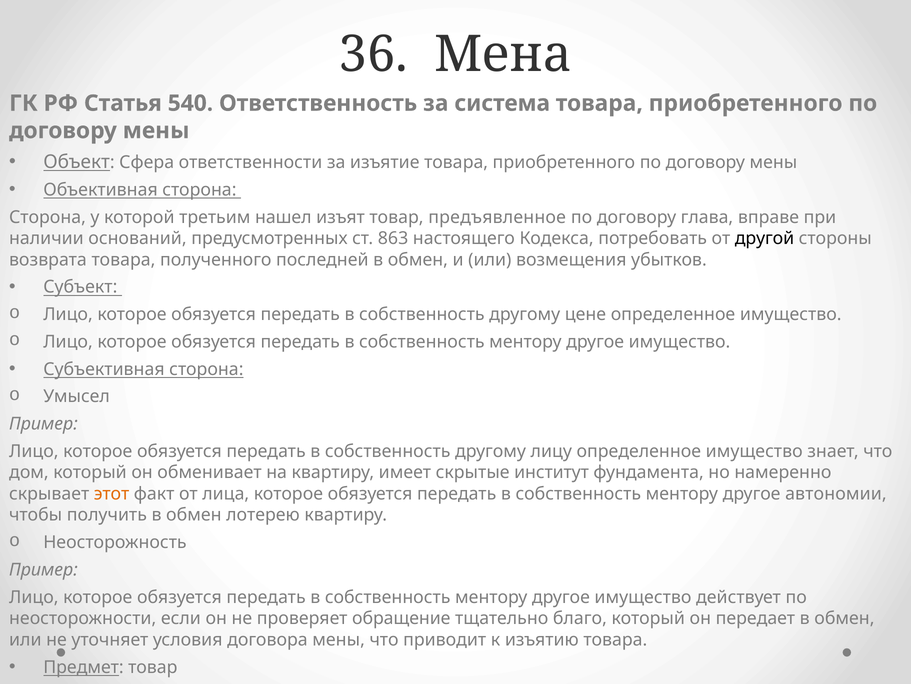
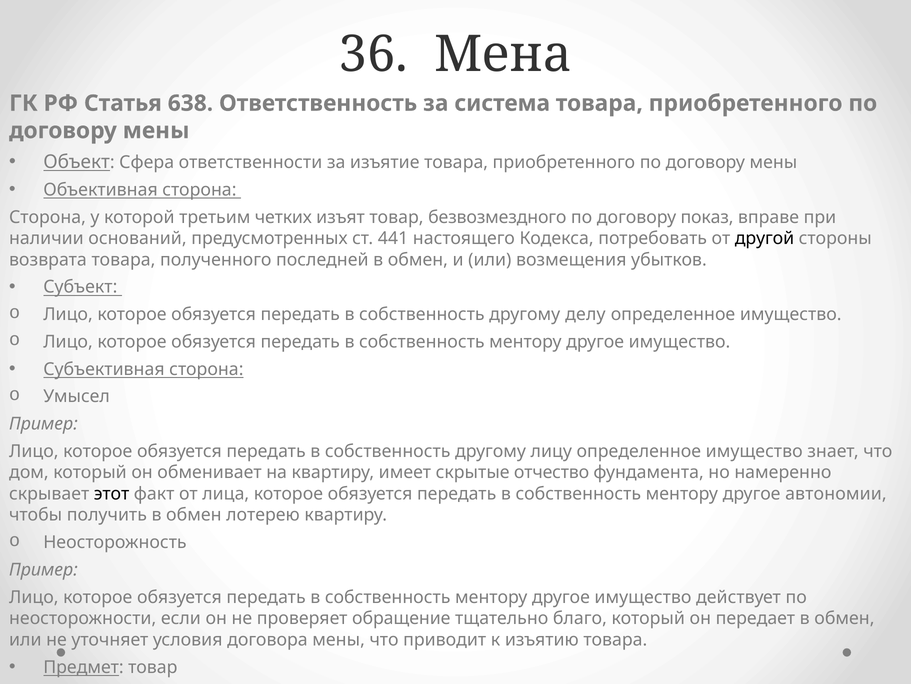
540: 540 -> 638
нашел: нашел -> четких
предъявленное: предъявленное -> безвозмездного
глава: глава -> показ
863: 863 -> 441
цене: цене -> делу
институт: институт -> отчество
этот colour: orange -> black
